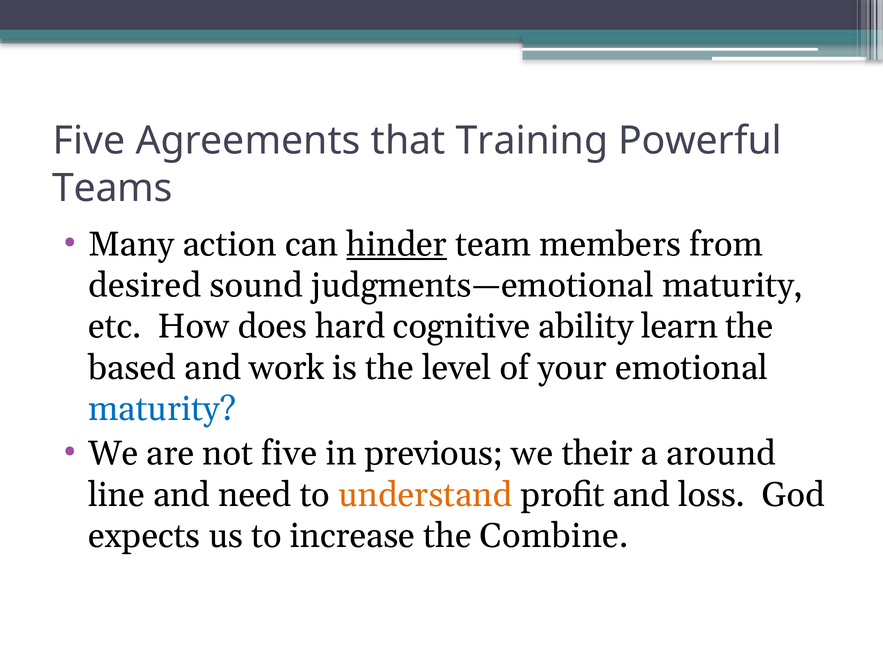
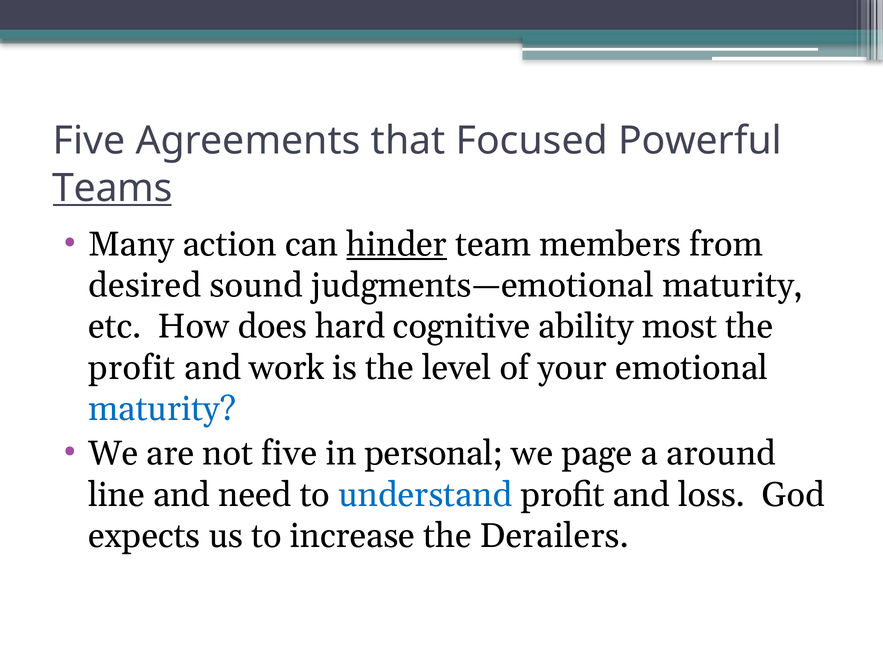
Training: Training -> Focused
Teams underline: none -> present
learn: learn -> most
based at (132, 368): based -> profit
previous: previous -> personal
their: their -> page
understand colour: orange -> blue
Combine: Combine -> Derailers
